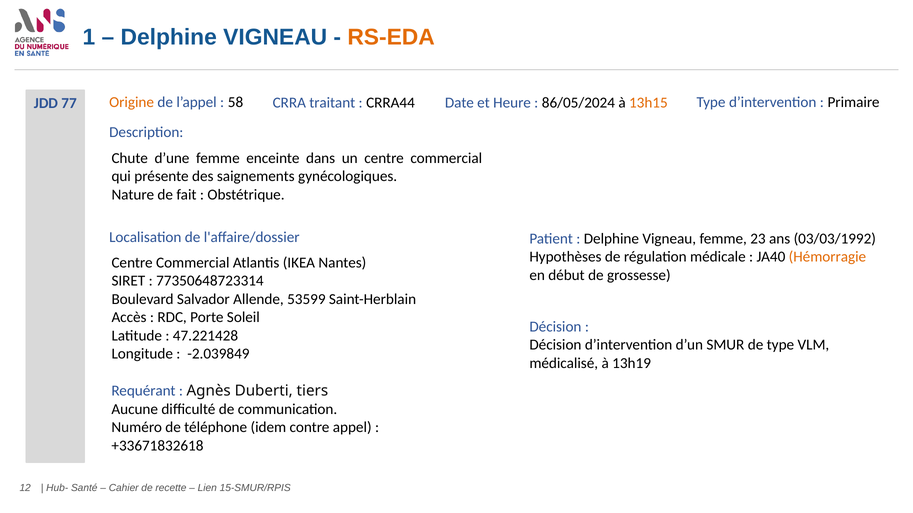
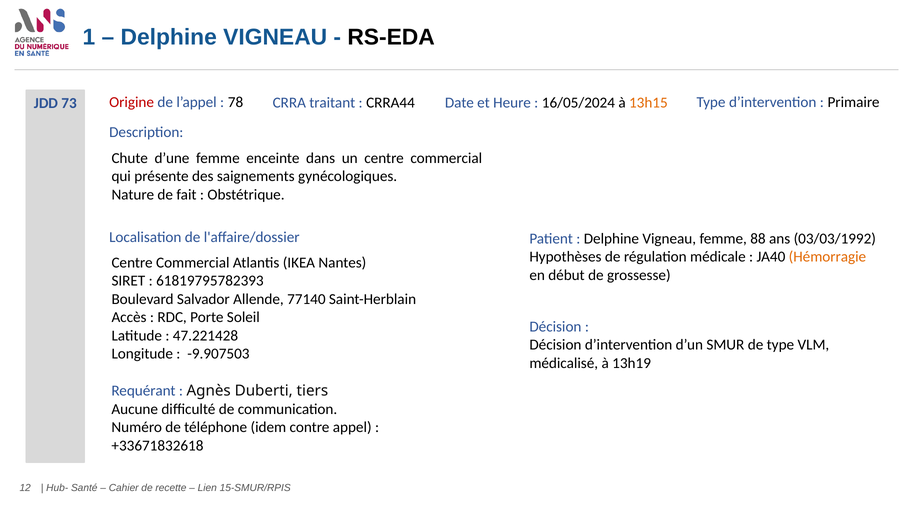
RS-EDA colour: orange -> black
Origine colour: orange -> red
58: 58 -> 78
86/05/2024: 86/05/2024 -> 16/05/2024
77: 77 -> 73
23: 23 -> 88
77350648723314: 77350648723314 -> 61819795782393
53599: 53599 -> 77140
-2.039849: -2.039849 -> -9.907503
